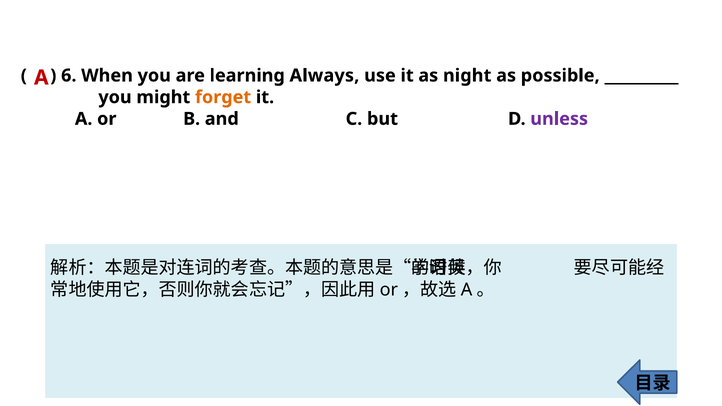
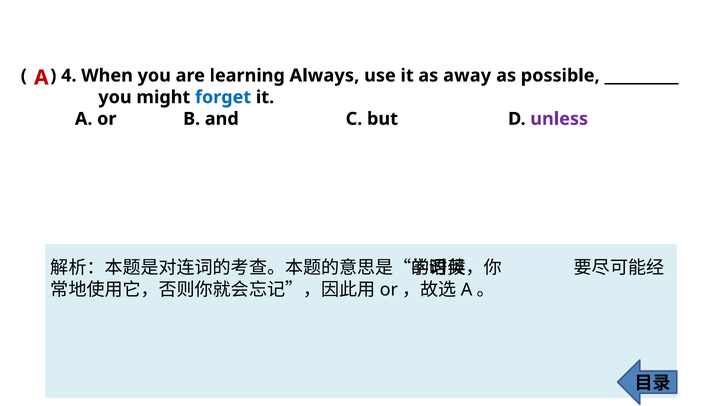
6: 6 -> 4
night: night -> away
forget colour: orange -> blue
